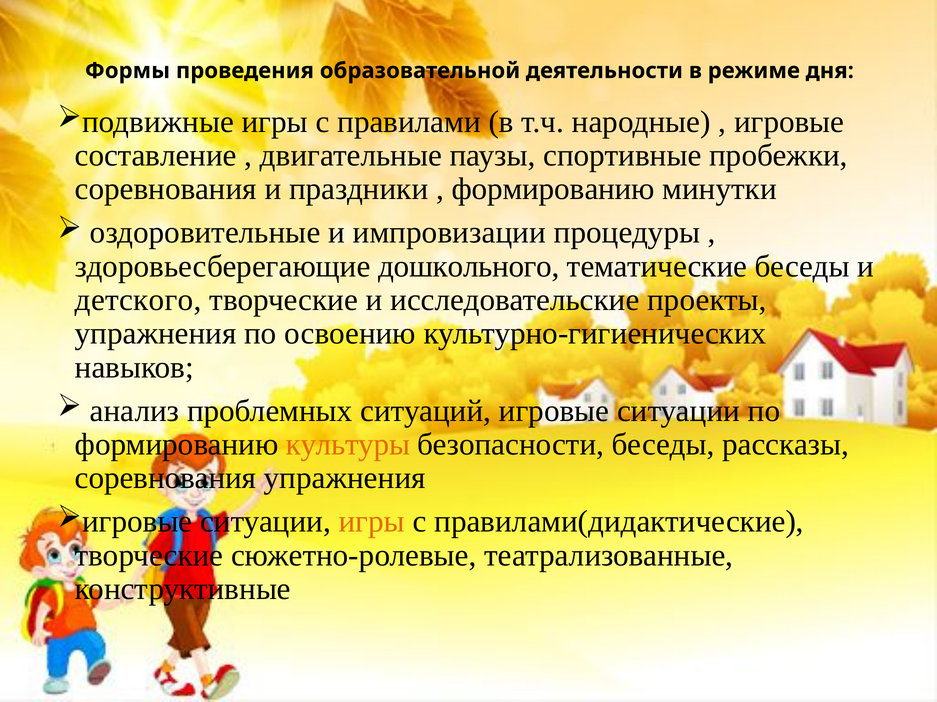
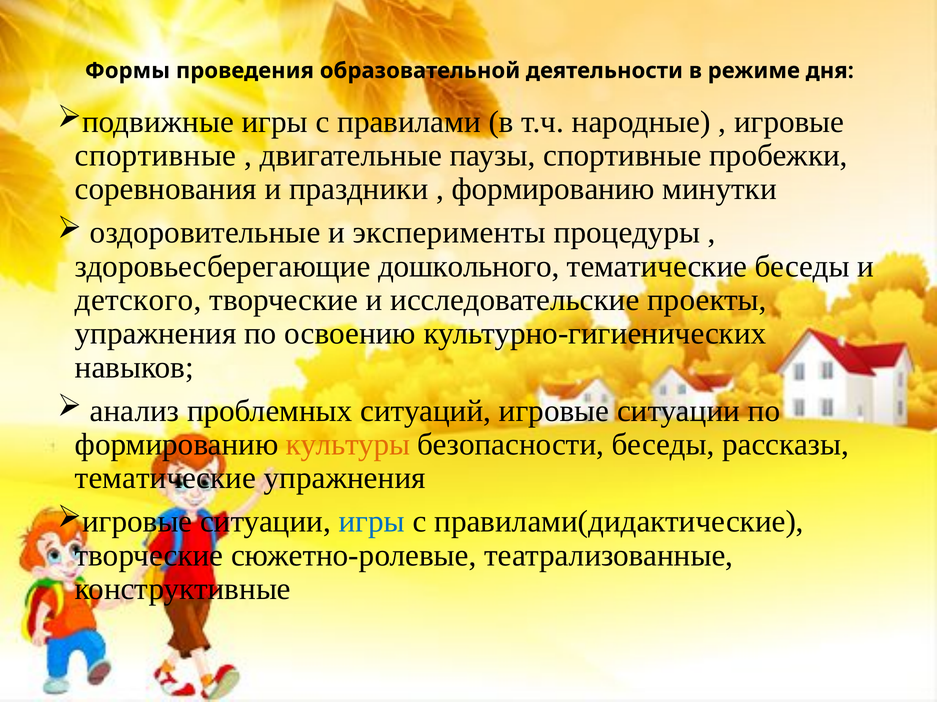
составление at (156, 156): составление -> спортивные
импровизации: импровизации -> эксперименты
соревнования at (166, 479): соревнования -> тематические
игры at (372, 522) colour: orange -> blue
